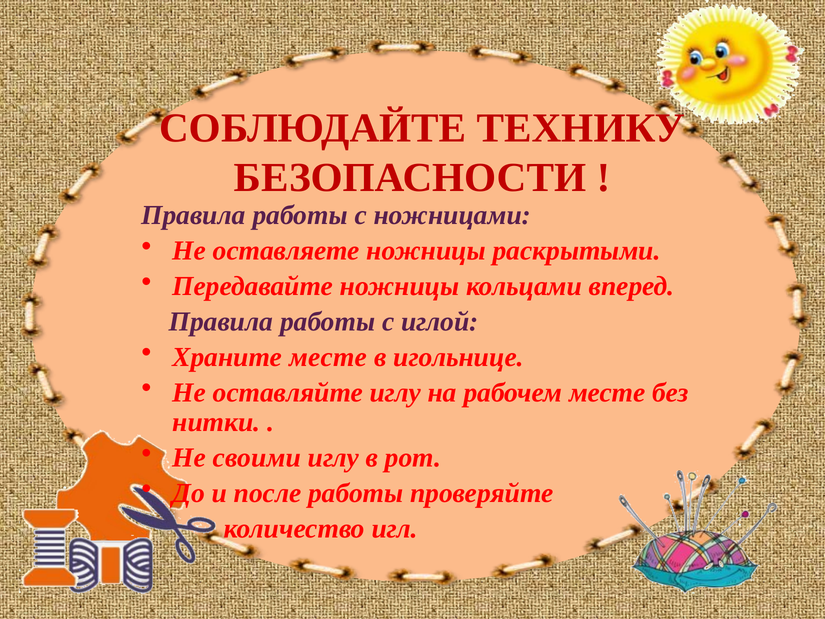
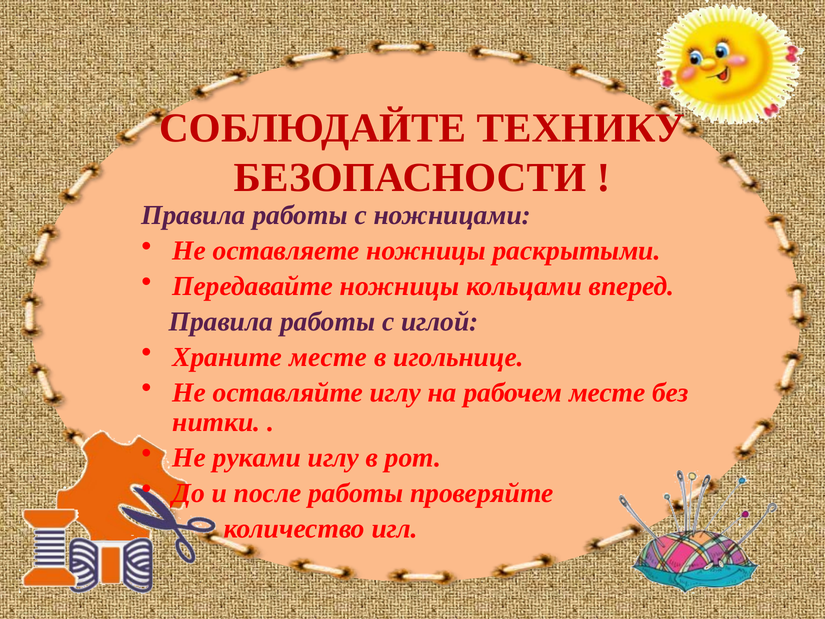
своими: своими -> руками
